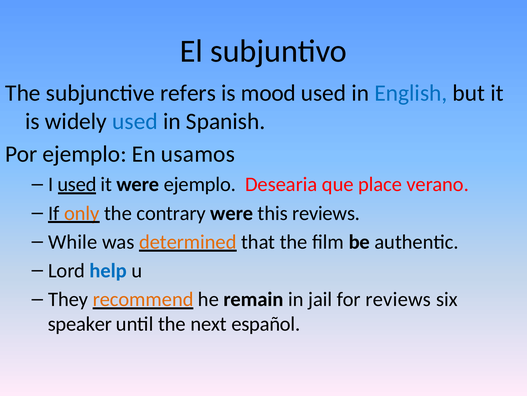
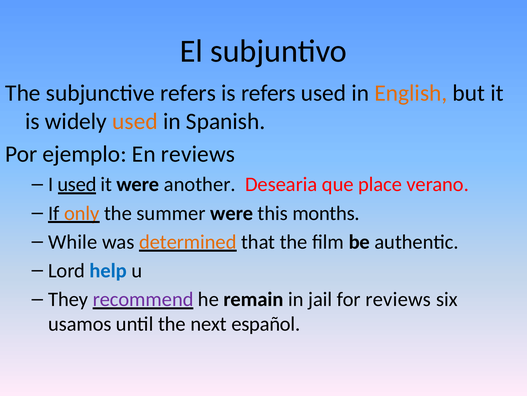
is mood: mood -> refers
English colour: blue -> orange
used at (135, 121) colour: blue -> orange
En usamos: usamos -> reviews
were ejemplo: ejemplo -> another
contrary: contrary -> summer
this reviews: reviews -> months
recommend colour: orange -> purple
speaker: speaker -> usamos
